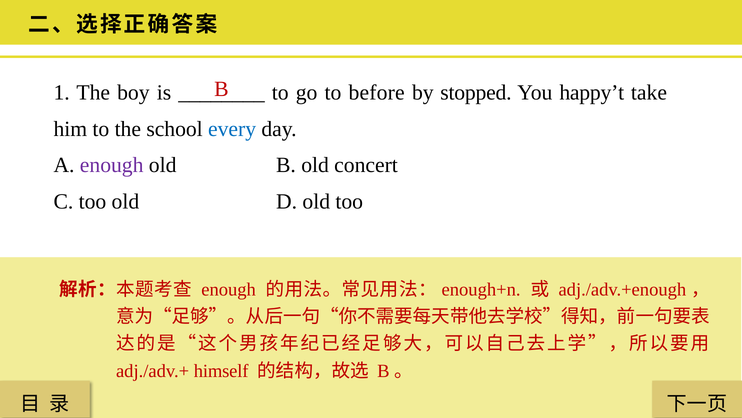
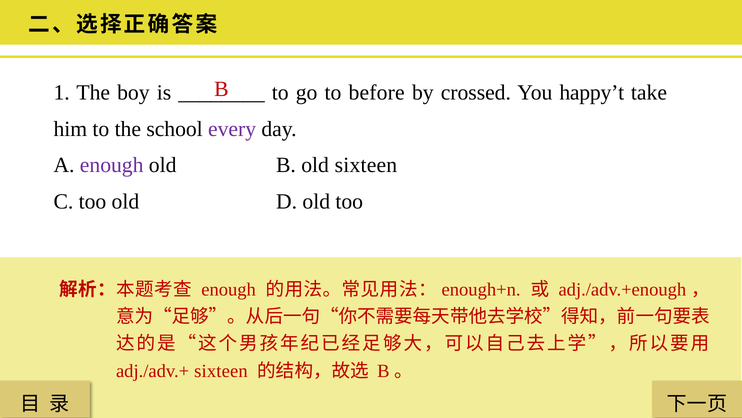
stopped: stopped -> crossed
every colour: blue -> purple
old concert: concert -> sixteen
adj./adv.+ himself: himself -> sixteen
